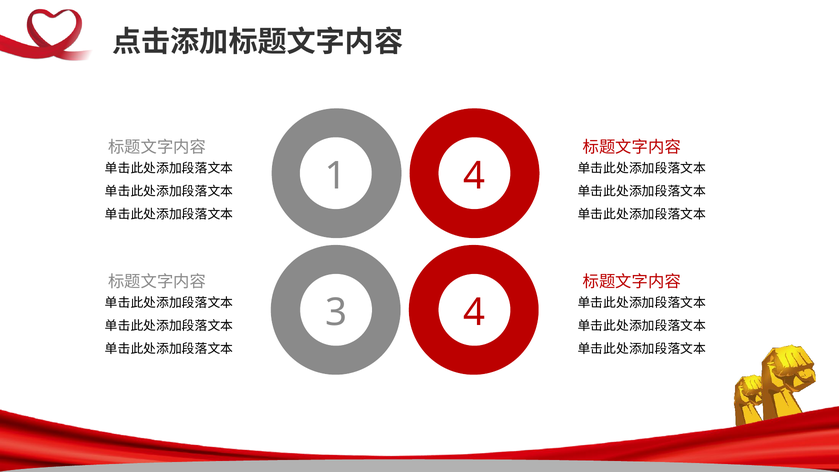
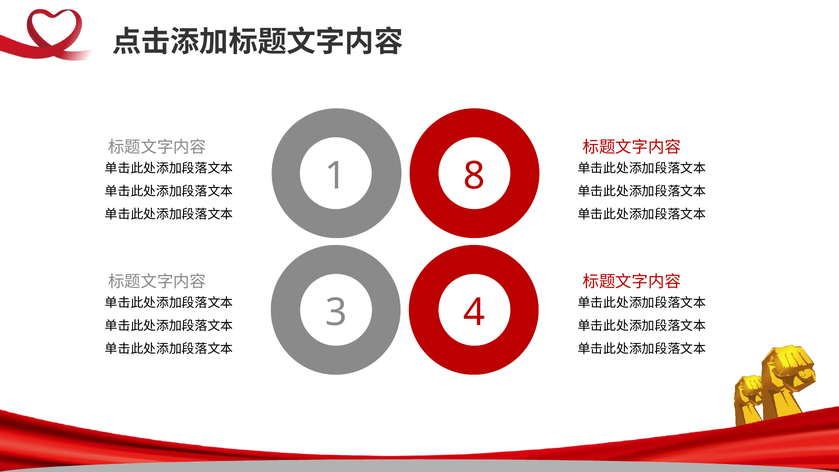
1 4: 4 -> 8
